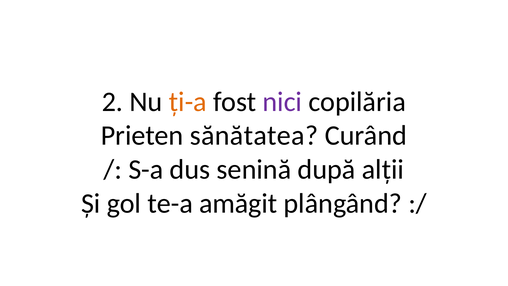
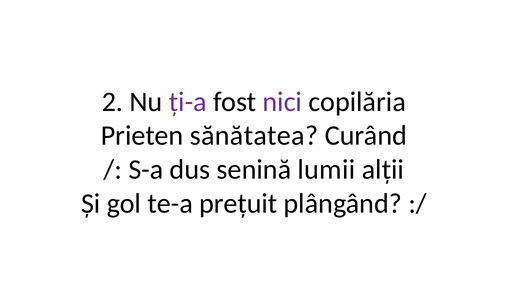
ți-a colour: orange -> purple
după: după -> lumii
amăgit: amăgit -> prețuit
